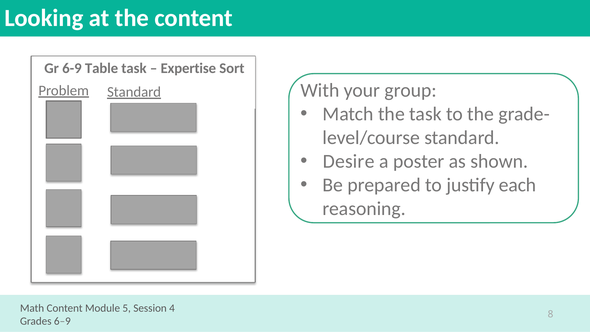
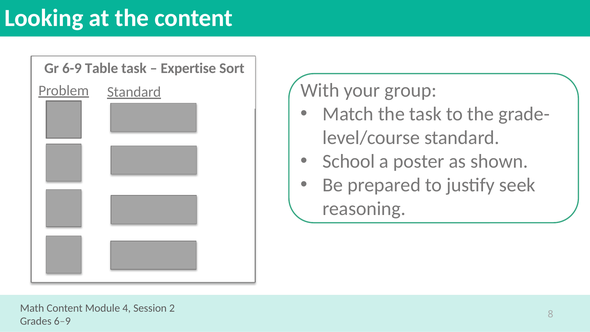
Desire: Desire -> School
each: each -> seek
5: 5 -> 4
4: 4 -> 2
